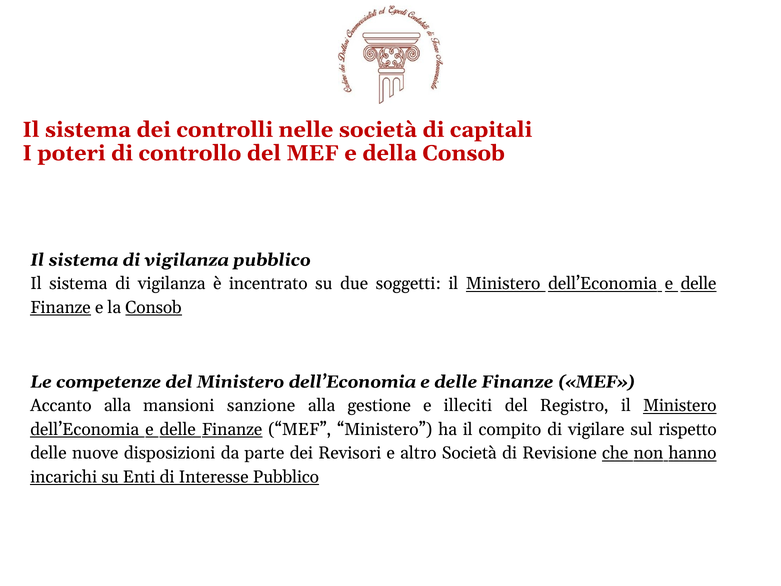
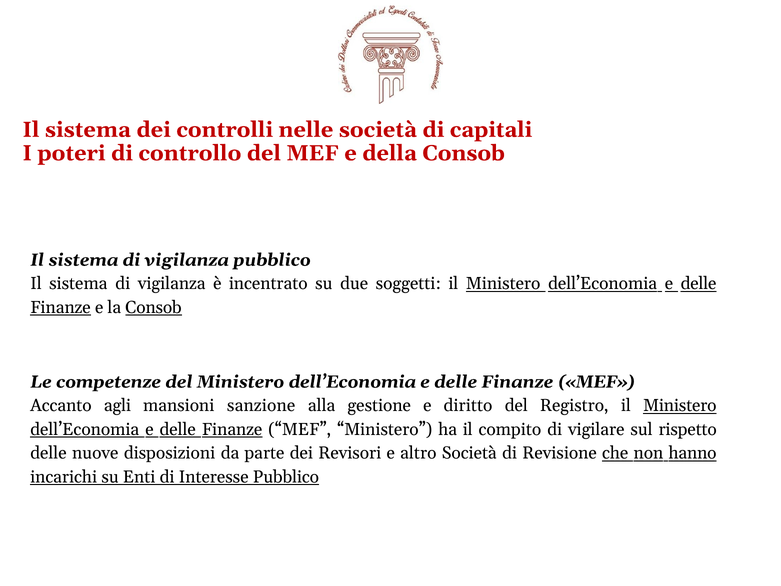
Accanto alla: alla -> agli
illeciti: illeciti -> diritto
